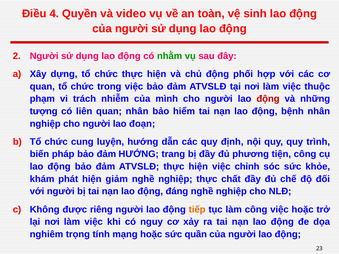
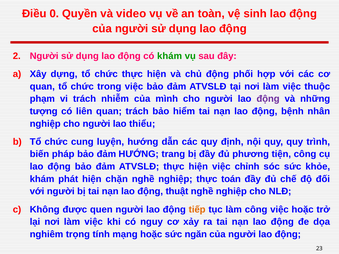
4: 4 -> 0
có nhằm: nhằm -> khám
động at (268, 99) colour: red -> purple
quan nhân: nhân -> trách
đoạn: đoạn -> thiểu
giảm: giảm -> chặn
chất: chất -> toán
đáng: đáng -> thuật
riêng: riêng -> quen
quần: quần -> ngăn
